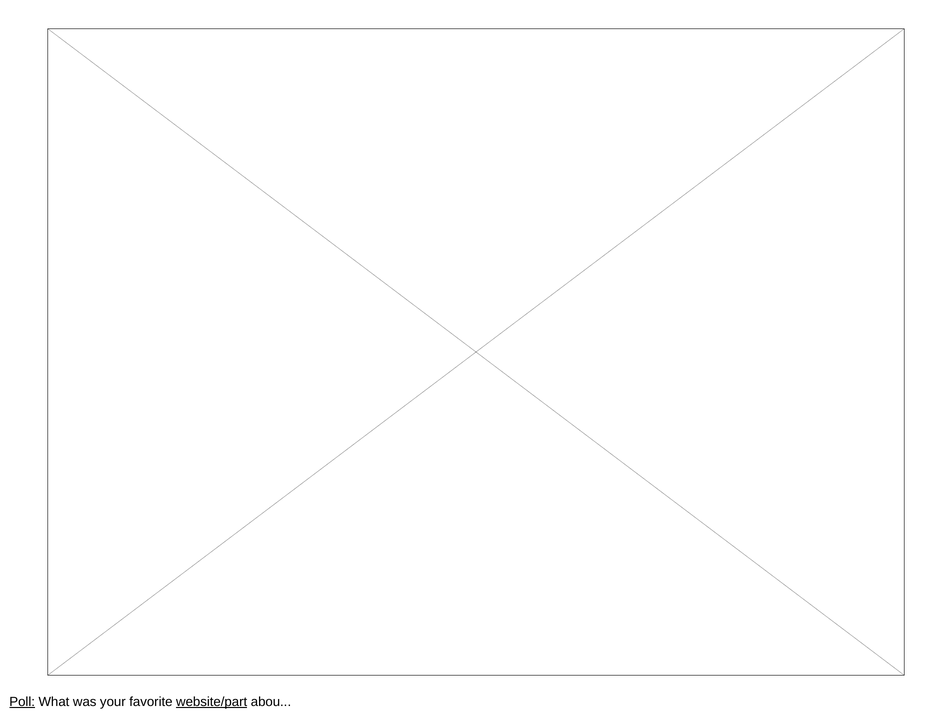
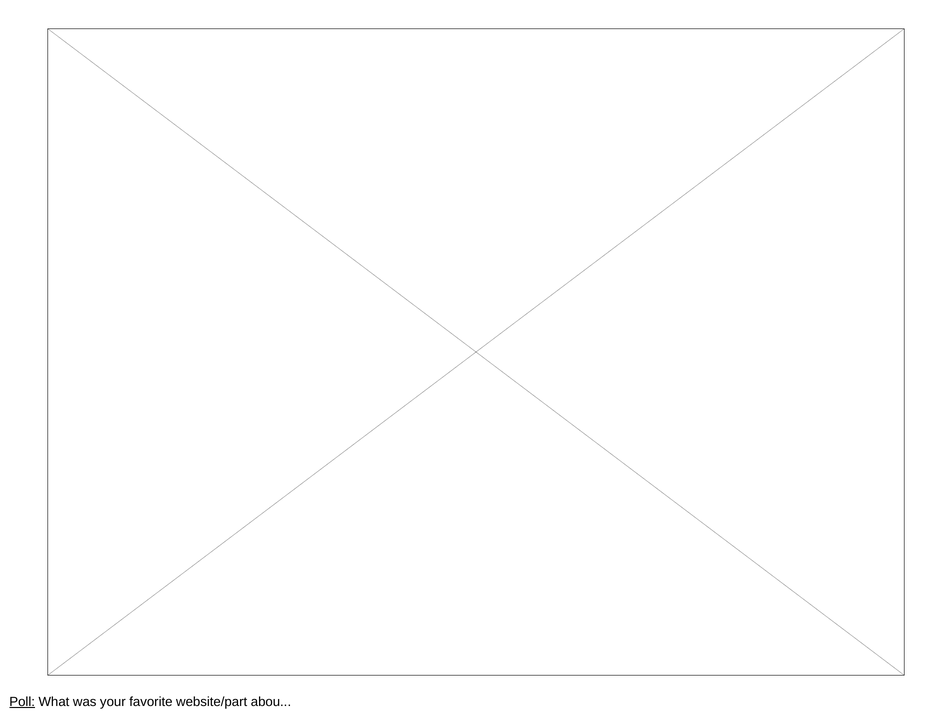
website/part underline: present -> none
